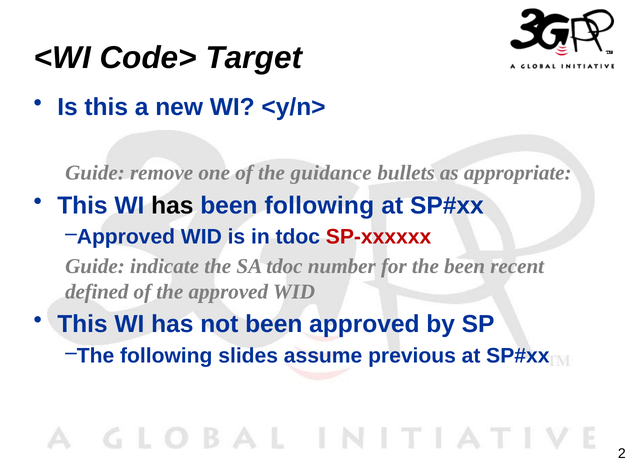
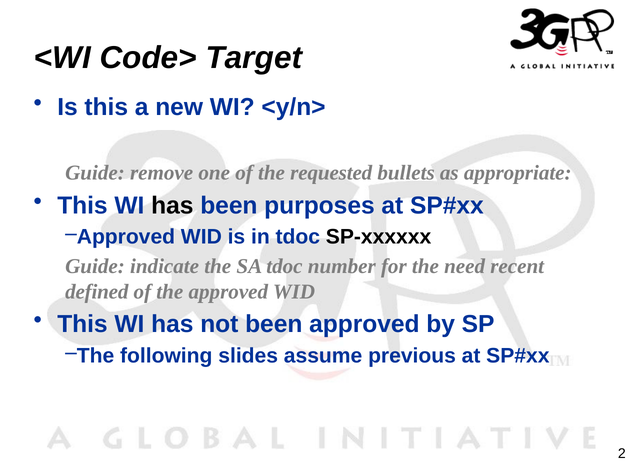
guidance: guidance -> requested
been following: following -> purposes
SP-xxxxxx colour: red -> black
the been: been -> need
